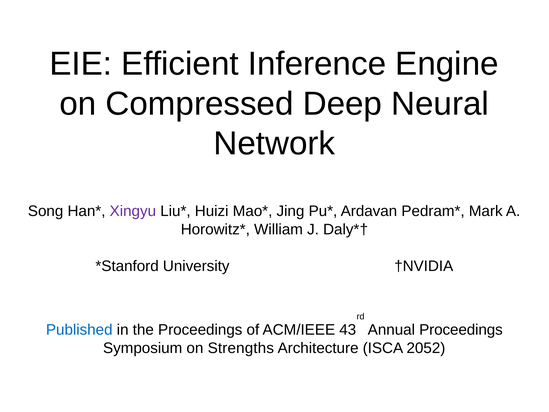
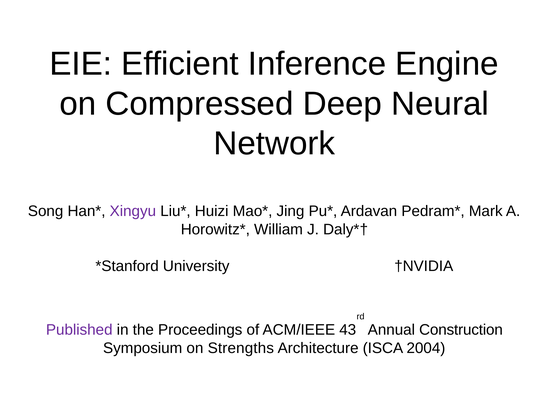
Published colour: blue -> purple
Annual Proceedings: Proceedings -> Construction
2052: 2052 -> 2004
